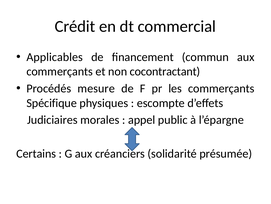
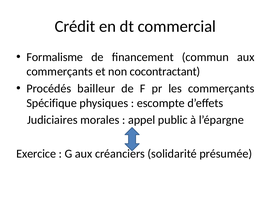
Applicables: Applicables -> Formalisme
mesure: mesure -> bailleur
Certains: Certains -> Exercice
